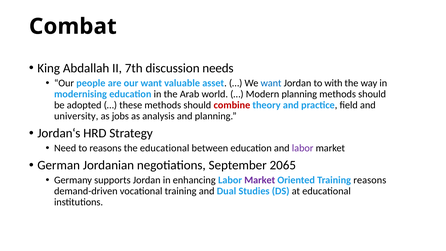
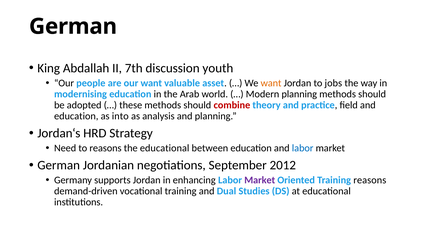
Combat at (73, 26): Combat -> German
needs: needs -> youth
want at (271, 83) colour: blue -> orange
with: with -> jobs
university at (76, 116): university -> education
jobs: jobs -> into
labor at (303, 148) colour: purple -> blue
2065: 2065 -> 2012
